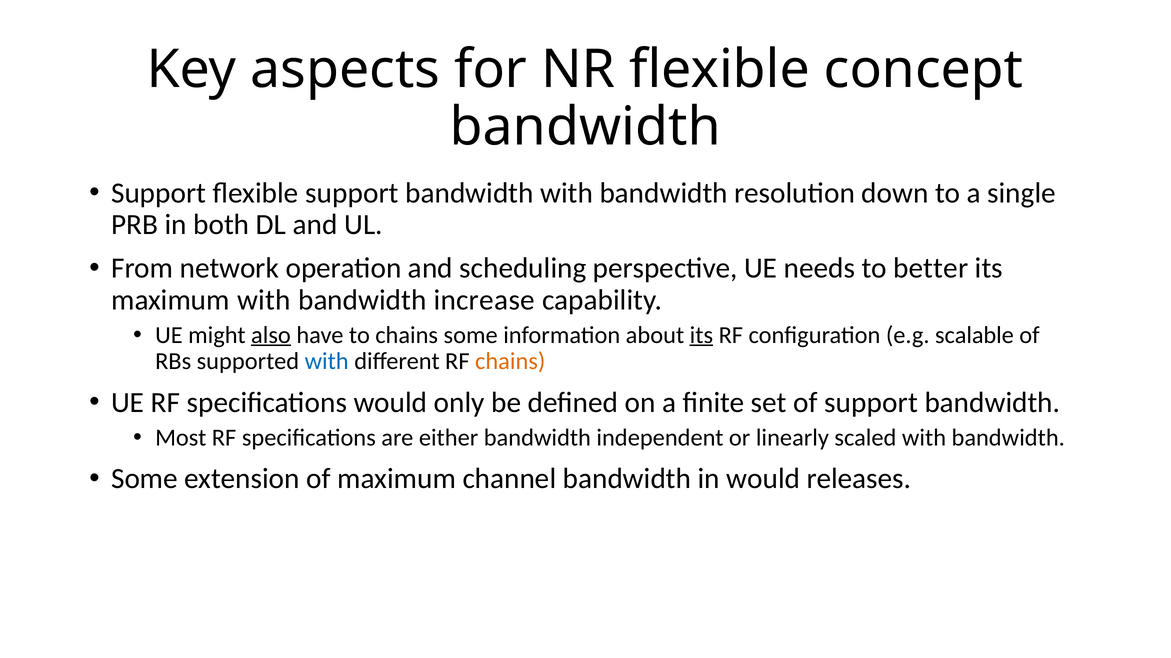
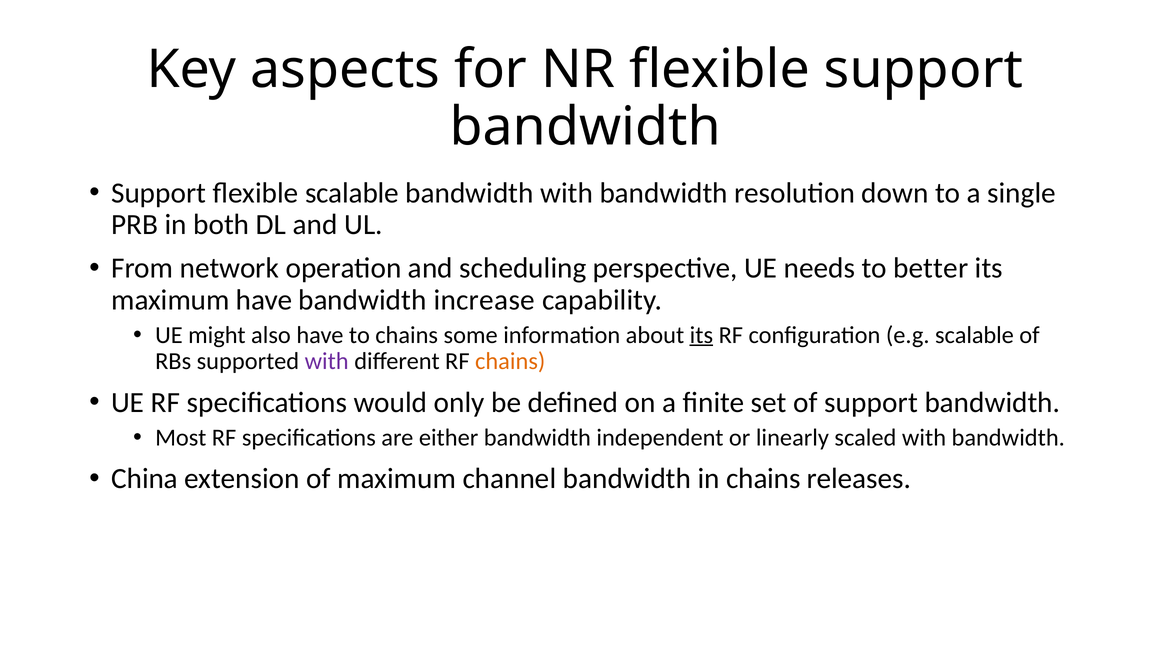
flexible concept: concept -> support
flexible support: support -> scalable
maximum with: with -> have
also underline: present -> none
with at (327, 362) colour: blue -> purple
Some at (145, 479): Some -> China
in would: would -> chains
